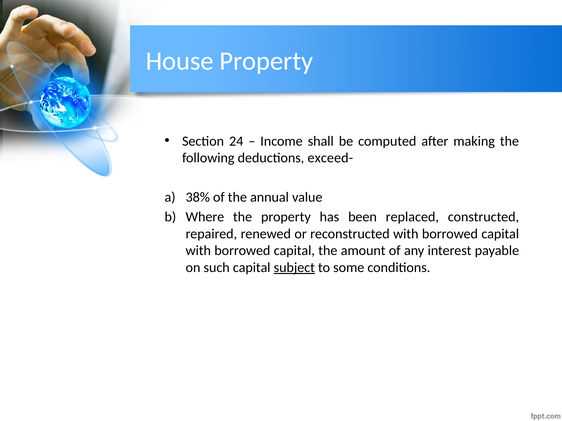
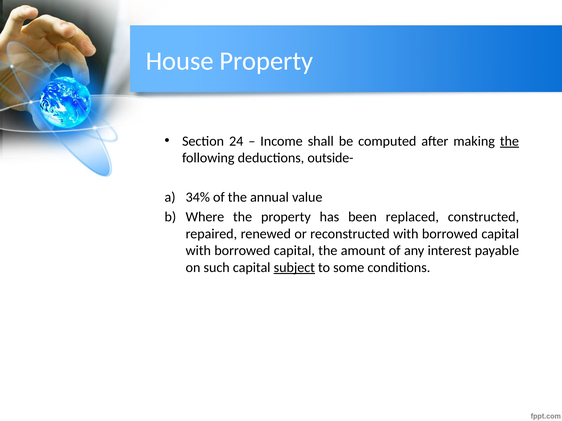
the at (509, 141) underline: none -> present
exceed-: exceed- -> outside-
38%: 38% -> 34%
